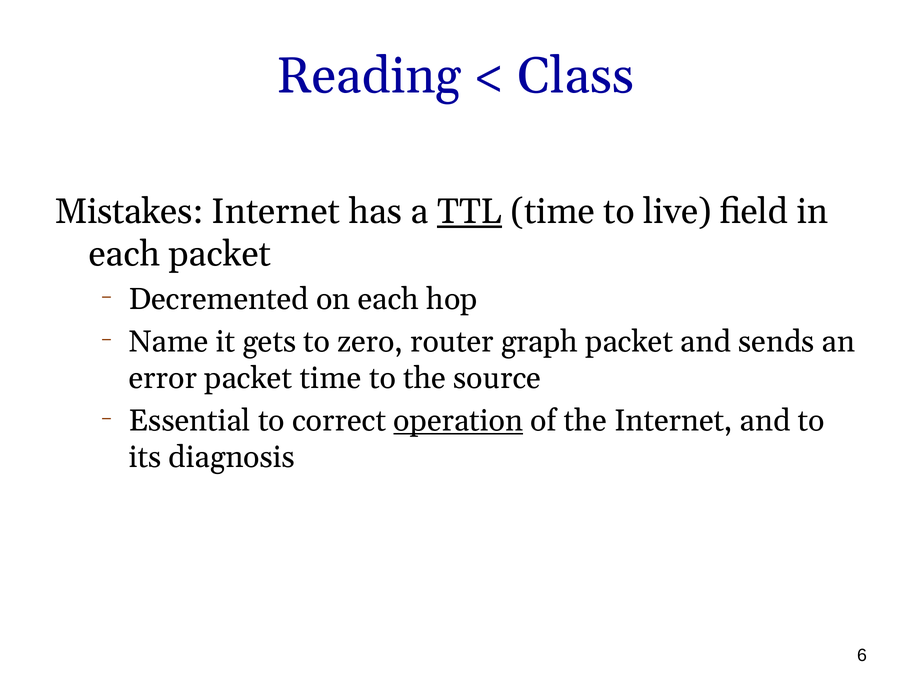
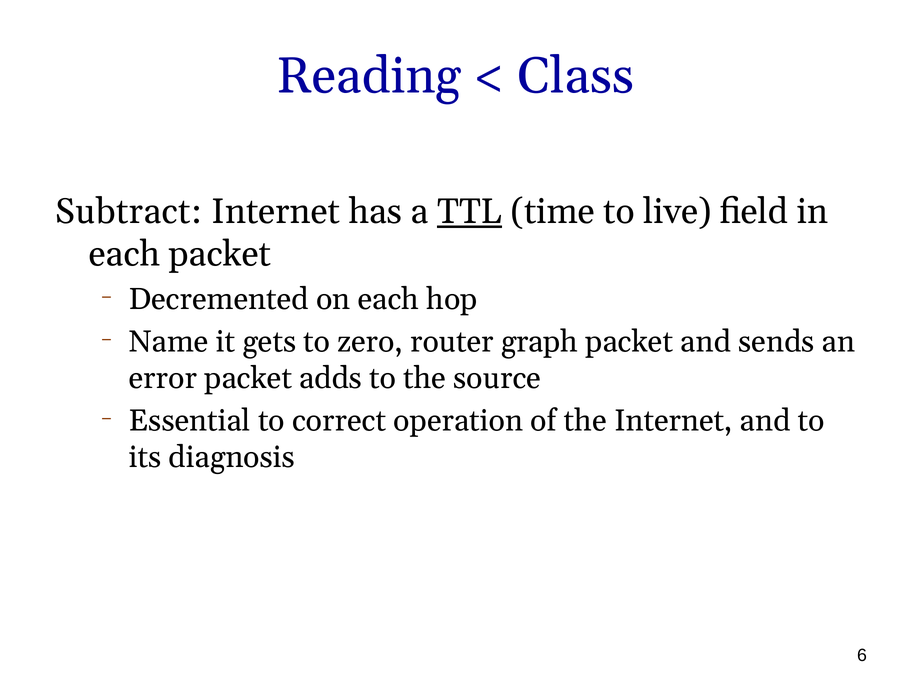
Mistakes: Mistakes -> Subtract
packet time: time -> adds
operation underline: present -> none
